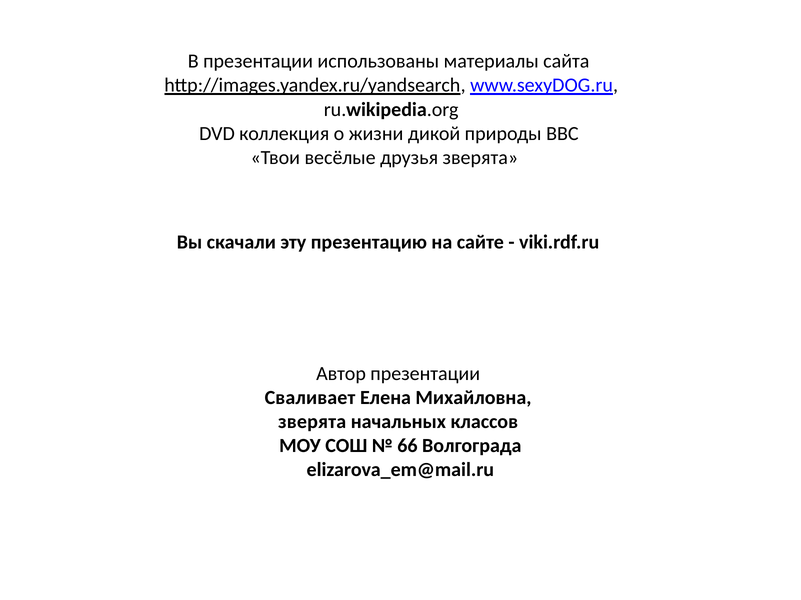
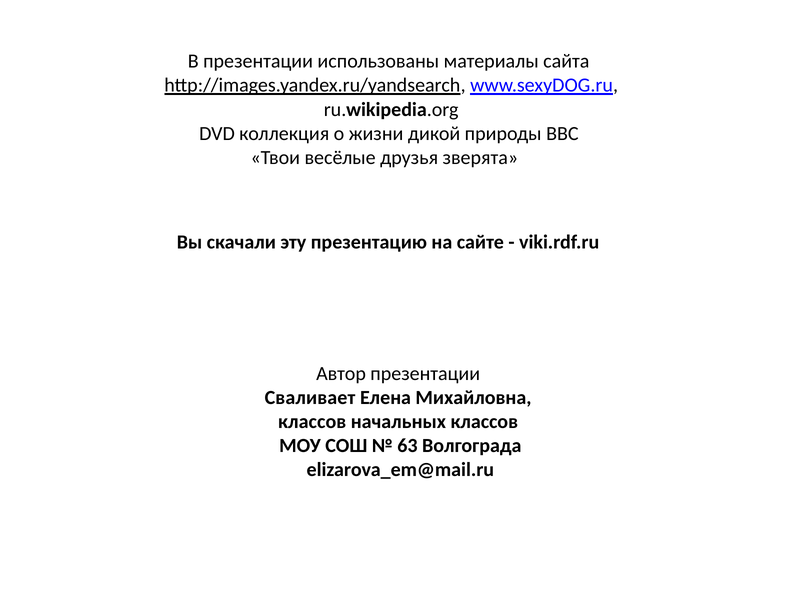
зверята at (312, 422): зверята -> классов
66: 66 -> 63
